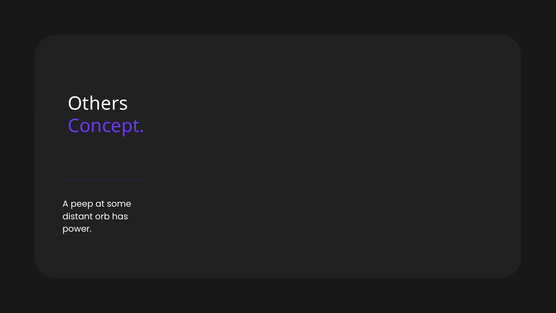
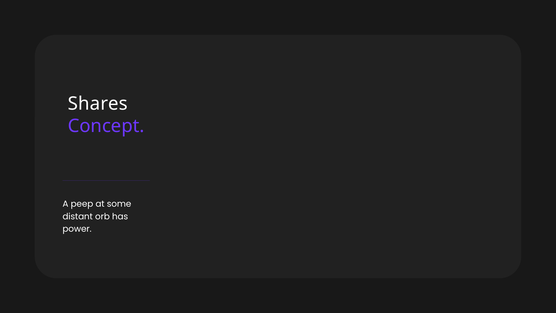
Others: Others -> Shares
